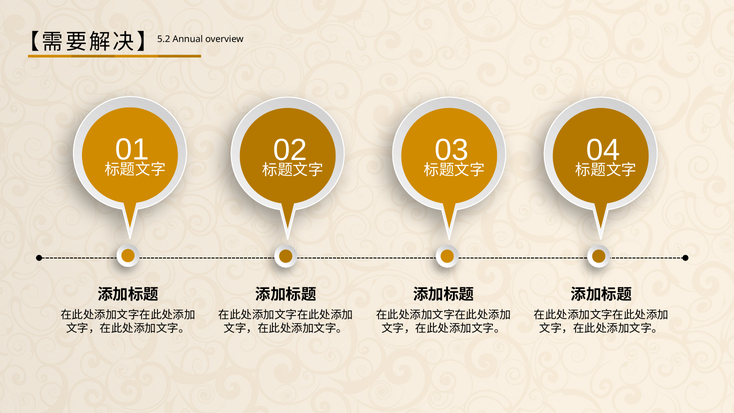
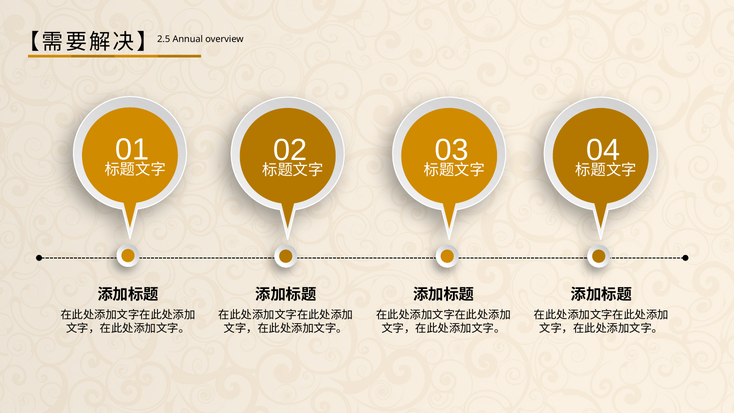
5.2: 5.2 -> 2.5
